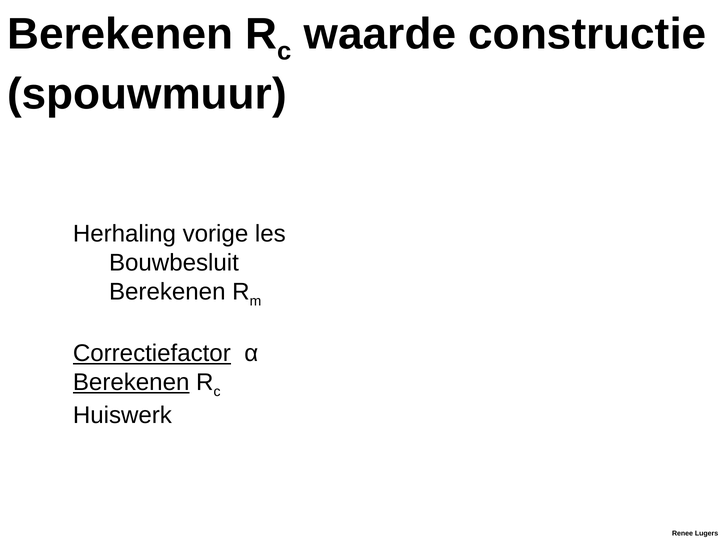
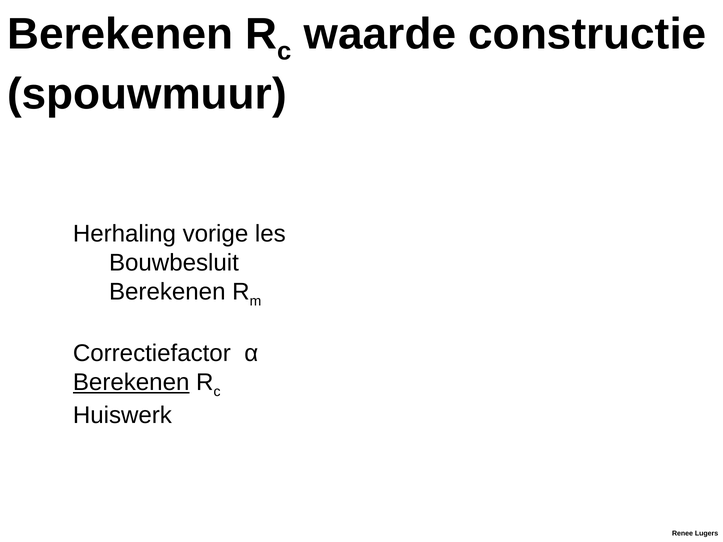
Correctiefactor underline: present -> none
